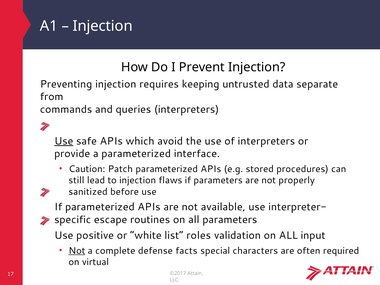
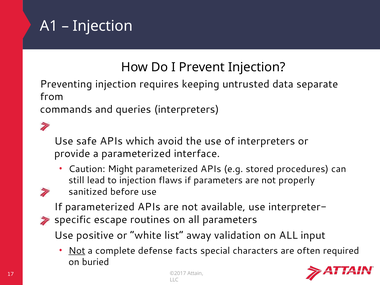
Use at (64, 141) underline: present -> none
Patch: Patch -> Might
roles: roles -> away
virtual: virtual -> buried
